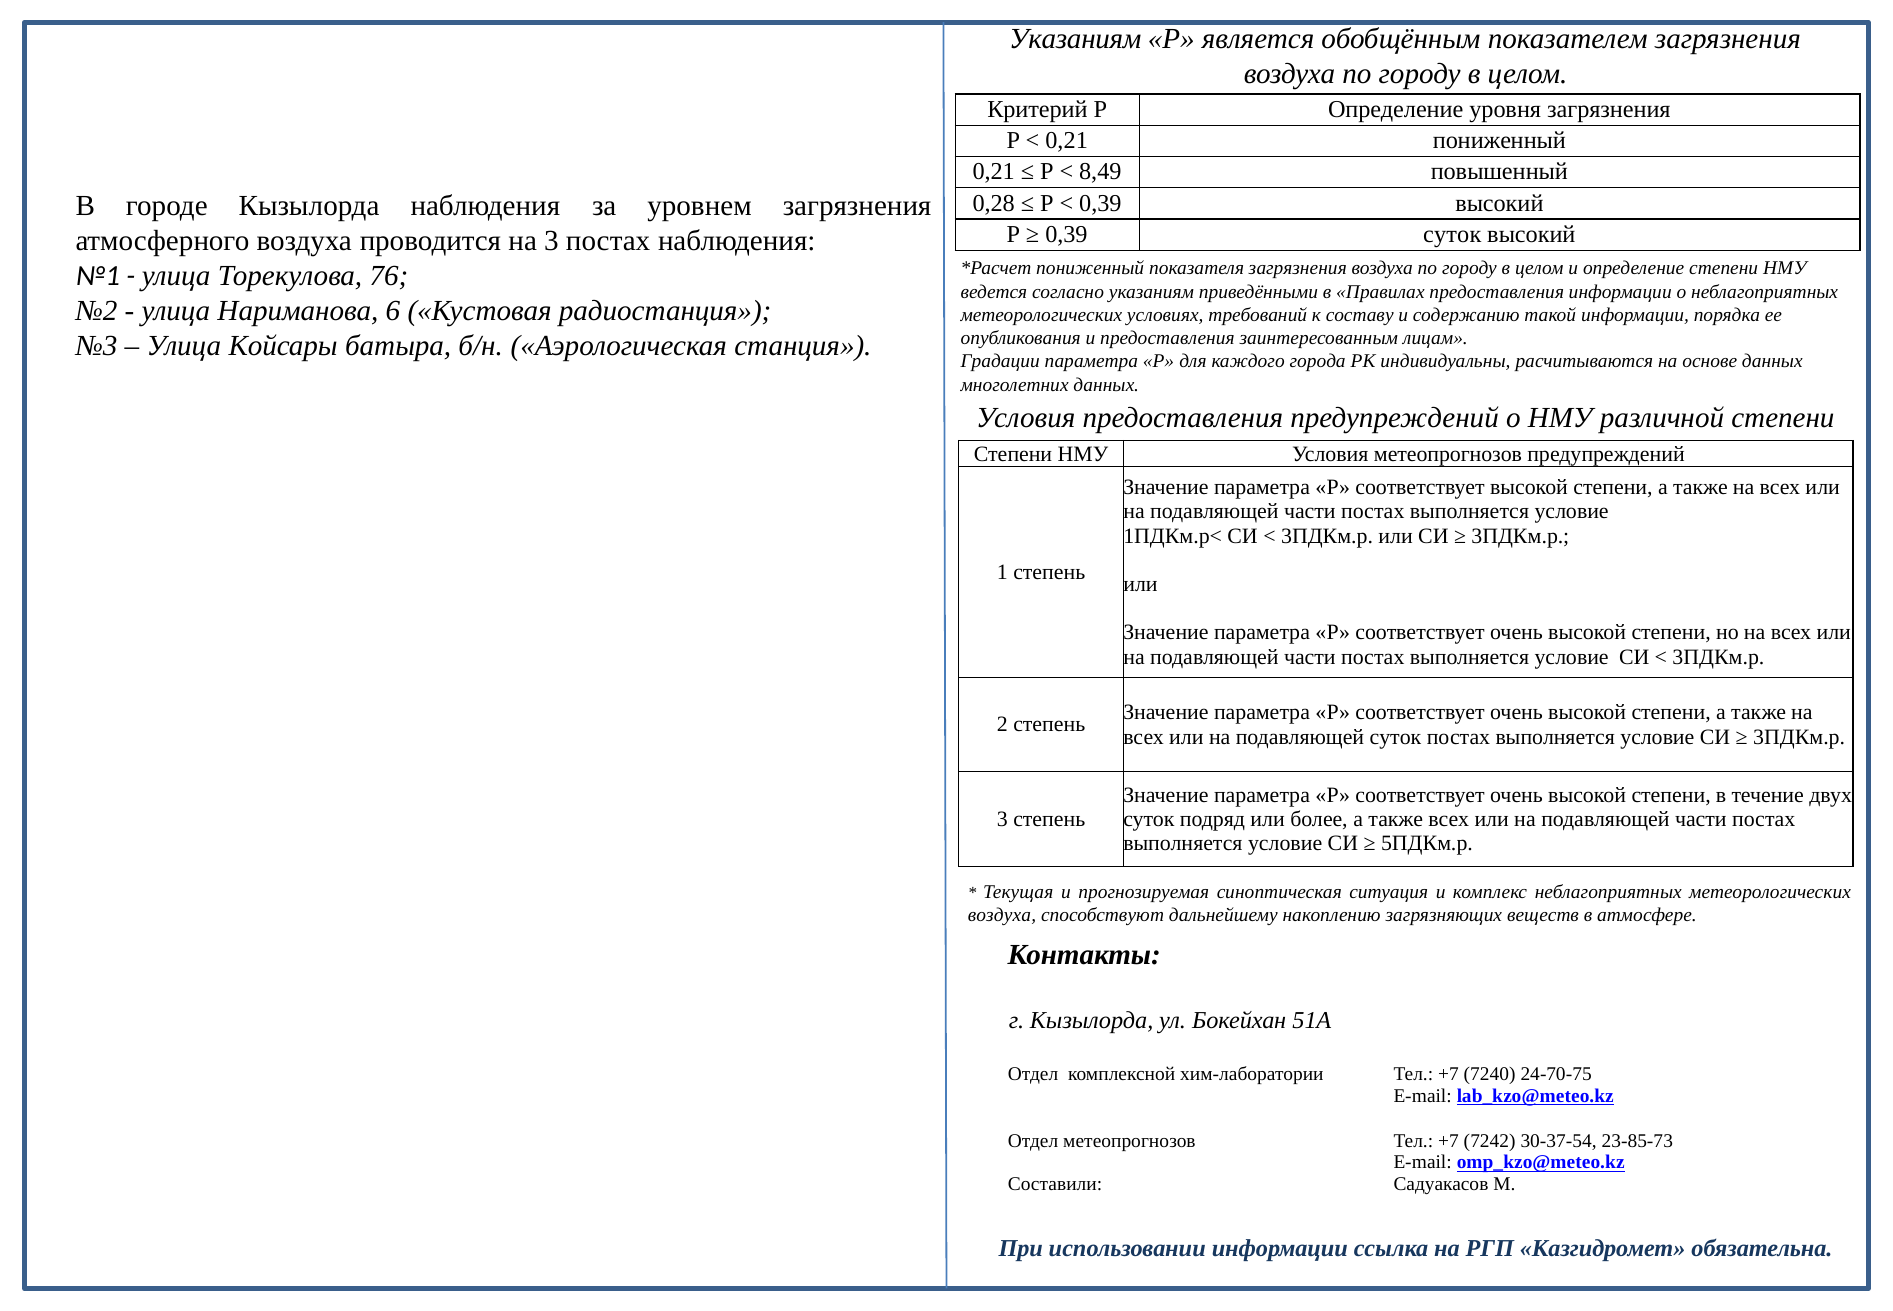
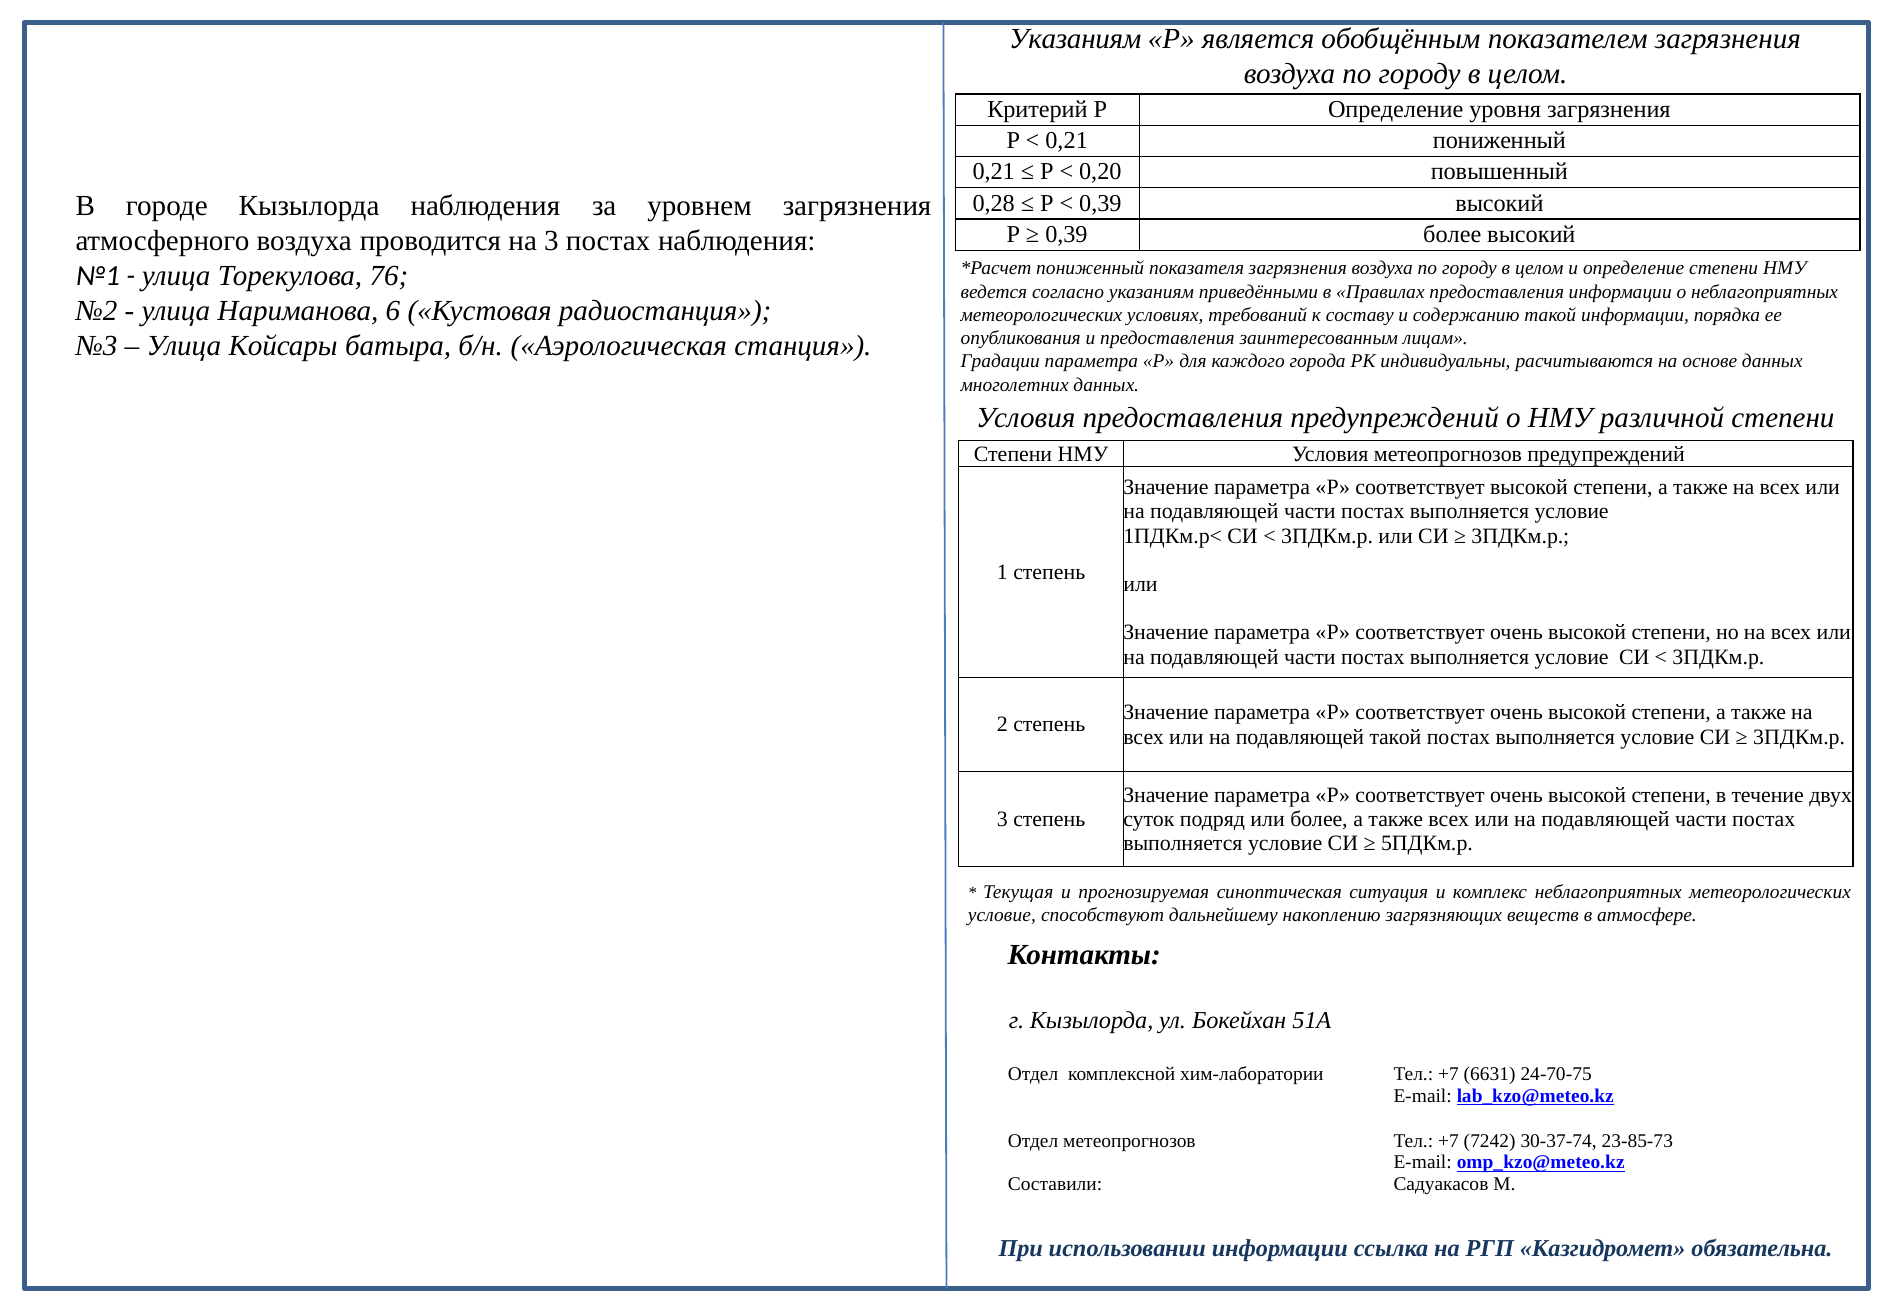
8,49: 8,49 -> 0,20
0,39 суток: суток -> более
подавляющей суток: суток -> такой
воздуха at (1002, 915): воздуха -> условие
7240: 7240 -> 6631
30-37-54: 30-37-54 -> 30-37-74
